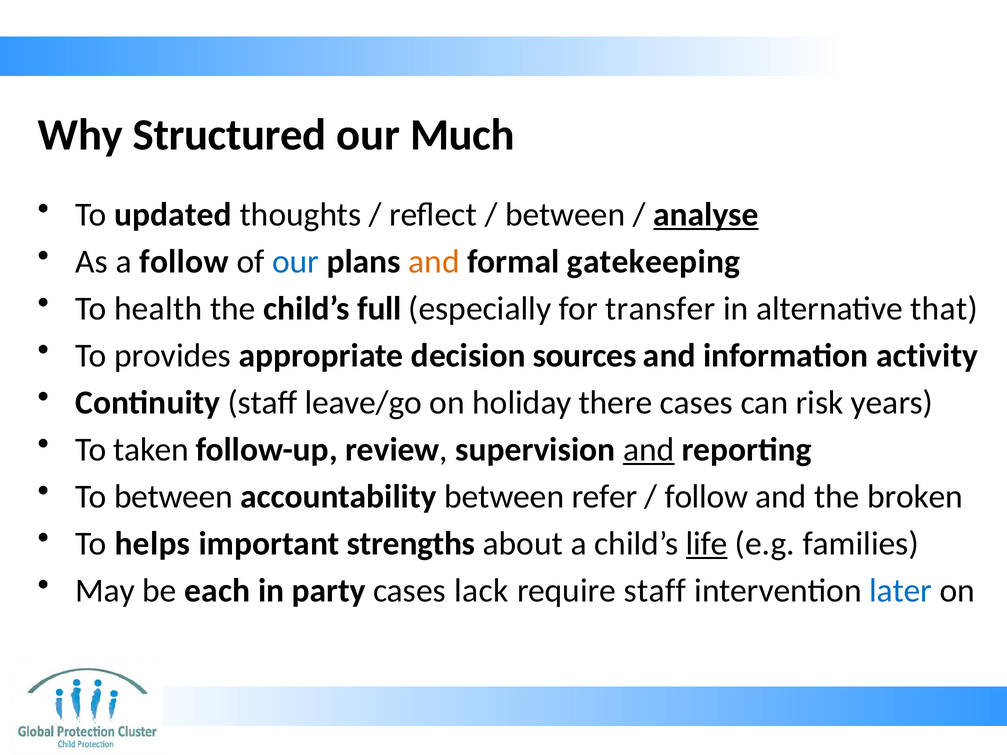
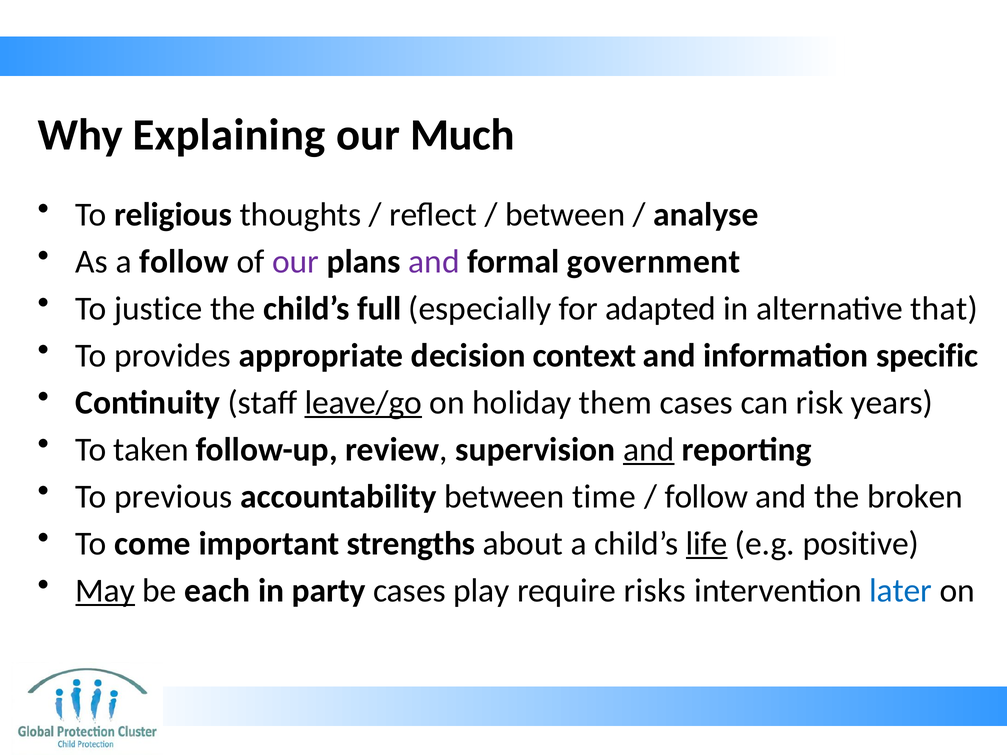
Structured: Structured -> Explaining
updated: updated -> religious
analyse underline: present -> none
our at (296, 262) colour: blue -> purple
and at (434, 262) colour: orange -> purple
gatekeeping: gatekeeping -> government
health: health -> justice
transfer: transfer -> adapted
sources: sources -> context
activity: activity -> specific
leave/go underline: none -> present
there: there -> them
To between: between -> previous
refer: refer -> time
helps: helps -> come
families: families -> positive
May underline: none -> present
lack: lack -> play
require staff: staff -> risks
